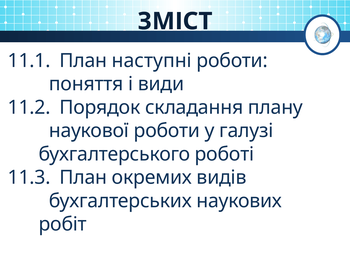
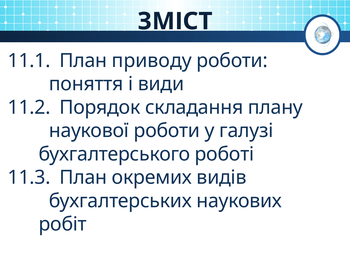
наступні: наступні -> приводу
